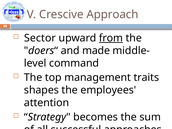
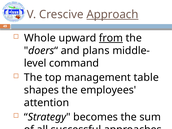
Approach underline: none -> present
Sector: Sector -> Whole
made: made -> plans
traits: traits -> table
